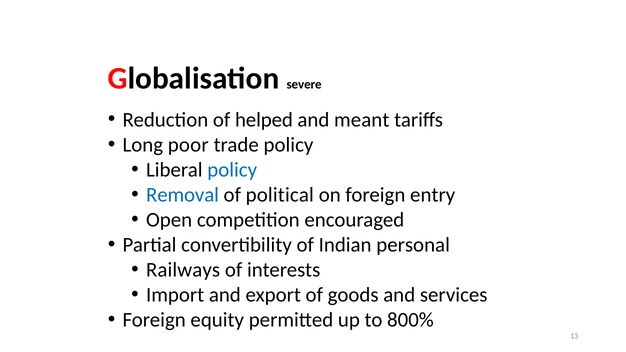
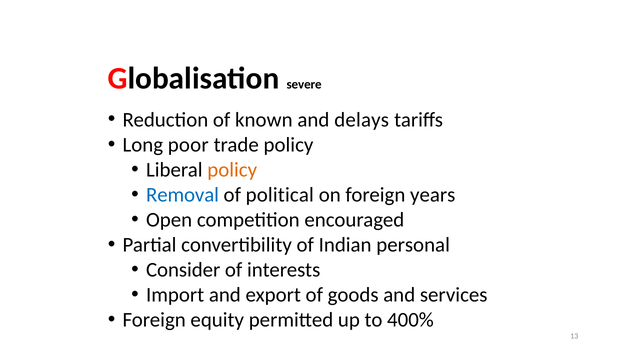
helped: helped -> known
meant: meant -> delays
policy at (232, 170) colour: blue -> orange
entry: entry -> years
Railways: Railways -> Consider
800%: 800% -> 400%
